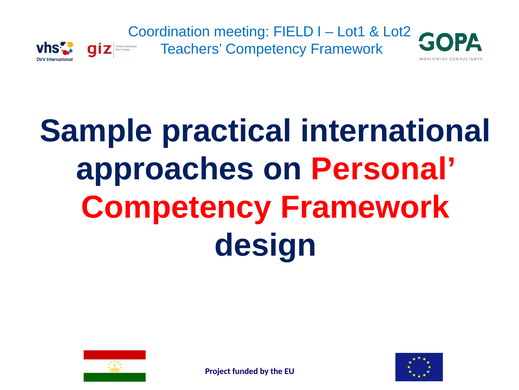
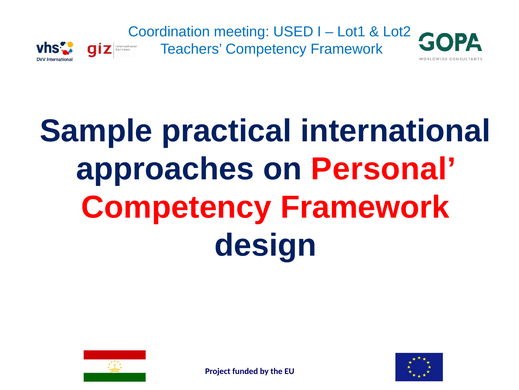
FIELD: FIELD -> USED
